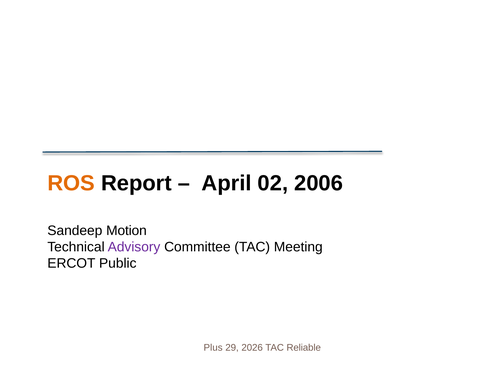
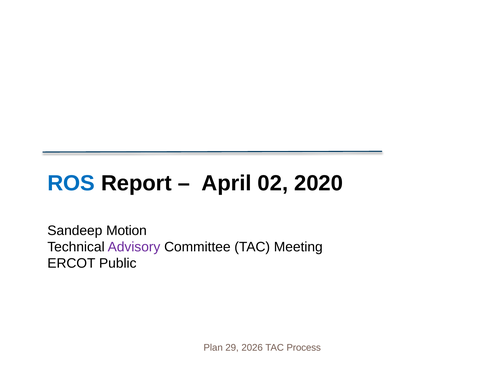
ROS colour: orange -> blue
2006: 2006 -> 2020
Plus: Plus -> Plan
Reliable: Reliable -> Process
